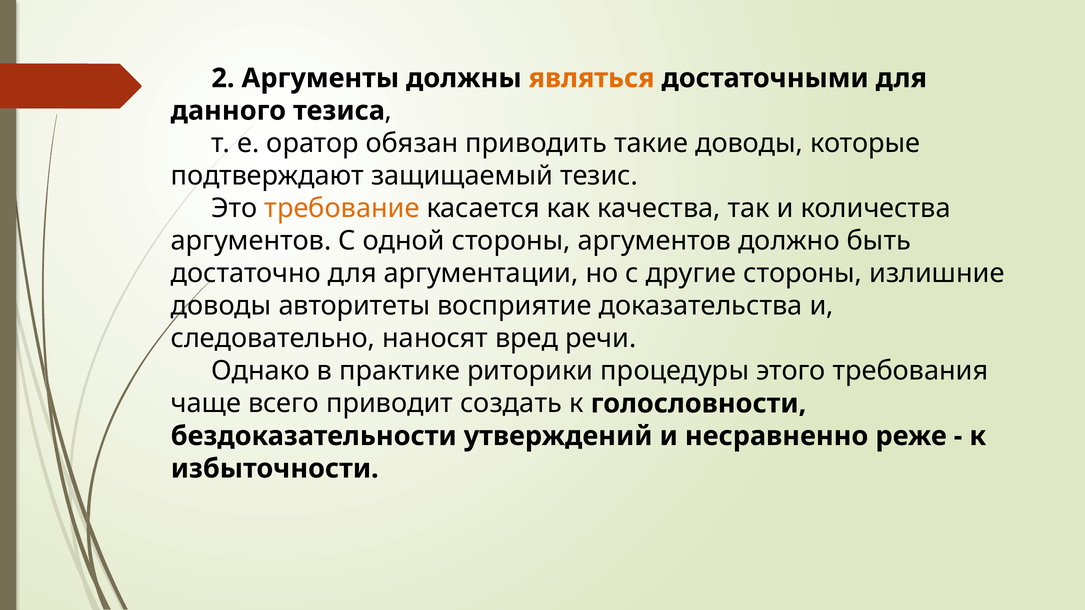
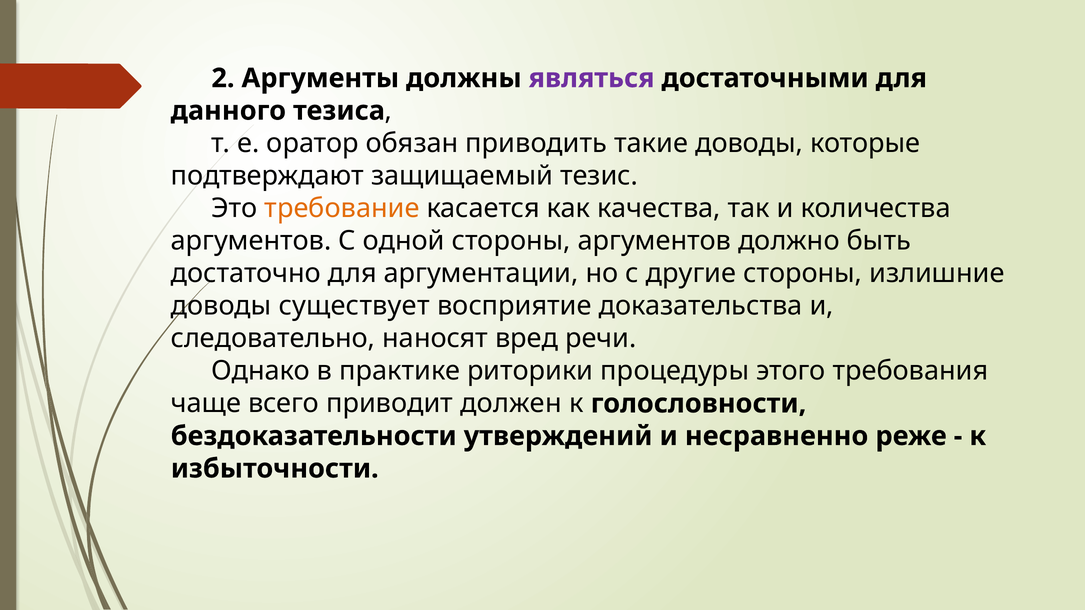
являться colour: orange -> purple
авторитеты: авторитеты -> существует
создать: создать -> должен
